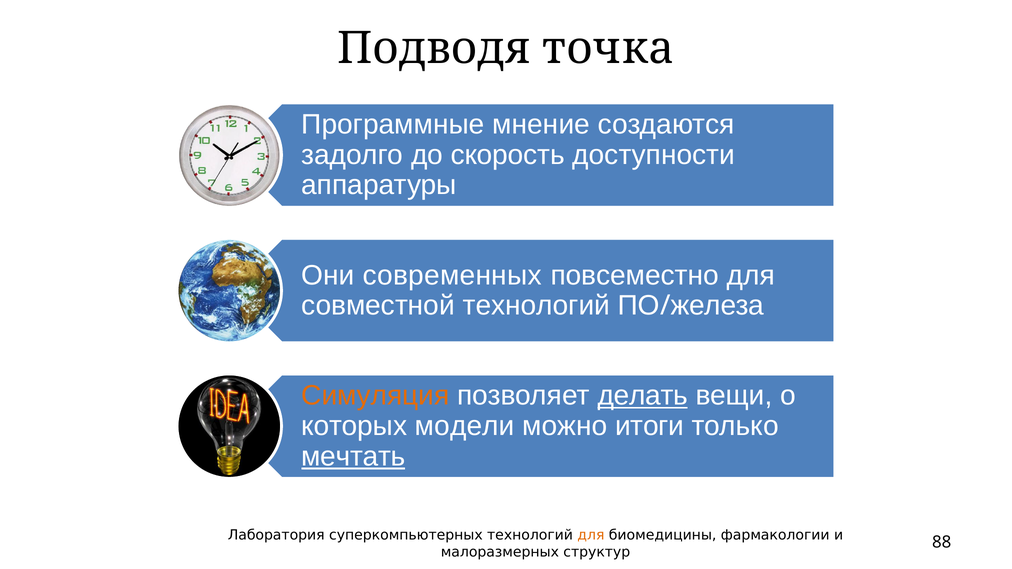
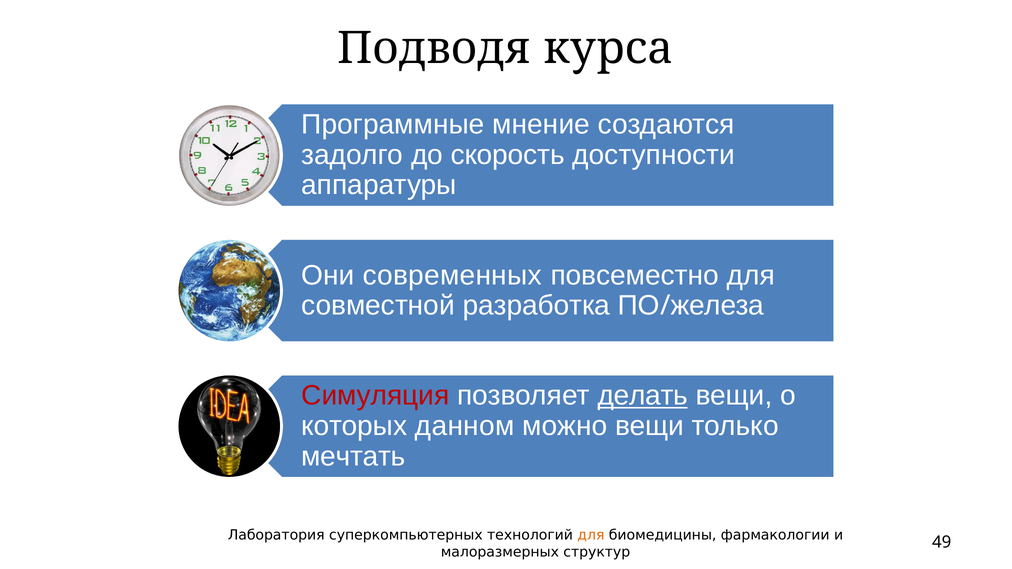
точка: точка -> курса
совместной технологий: технологий -> разработка
Симуляция colour: orange -> red
модели: модели -> данном
можно итоги: итоги -> вещи
мечтать underline: present -> none
88: 88 -> 49
